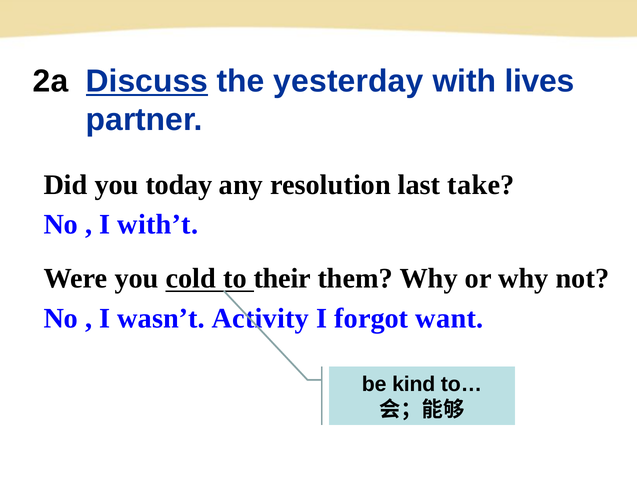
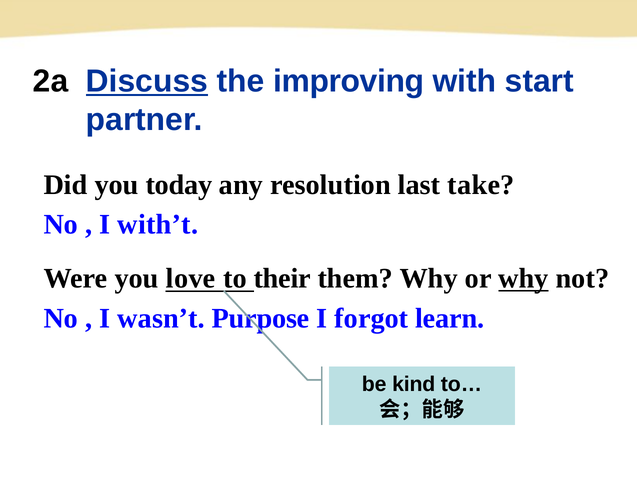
yesterday: yesterday -> improving
lives: lives -> start
cold: cold -> love
why at (523, 278) underline: none -> present
Activity: Activity -> Purpose
want: want -> learn
